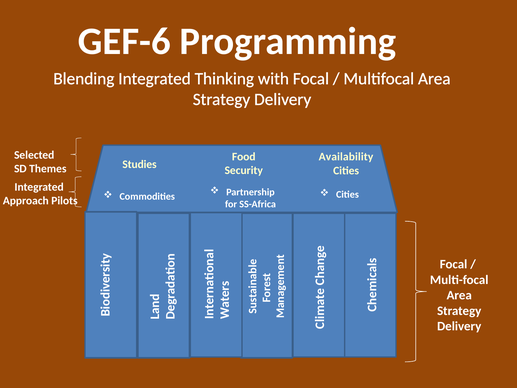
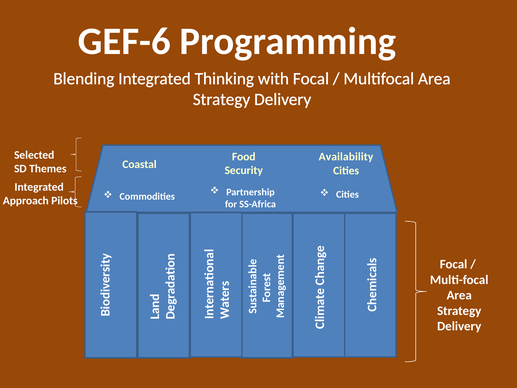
Studies: Studies -> Coastal
